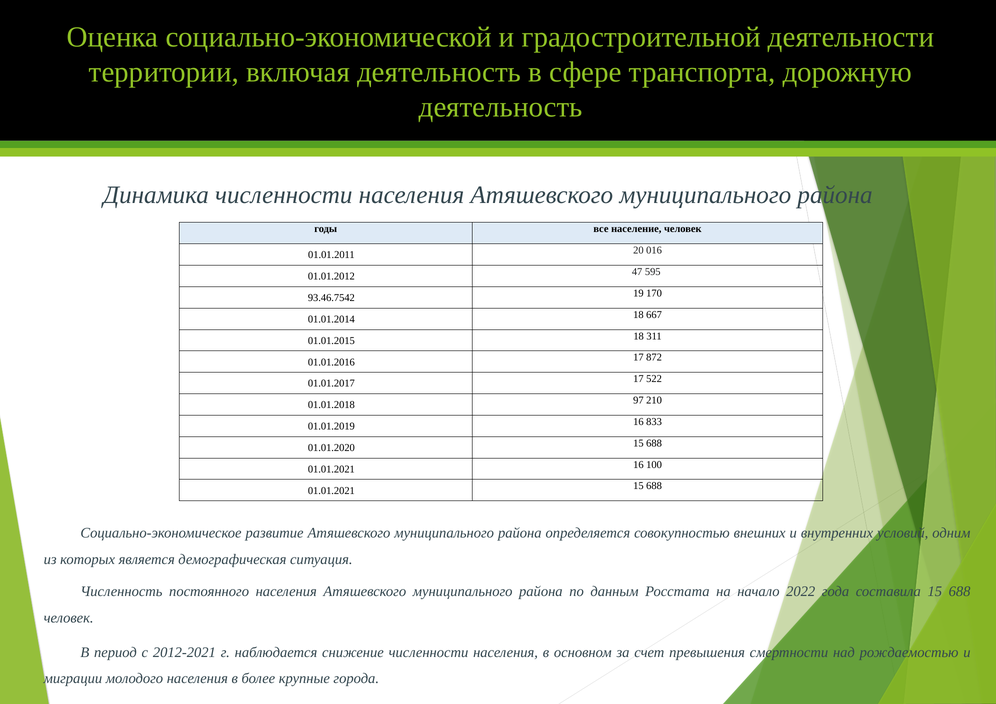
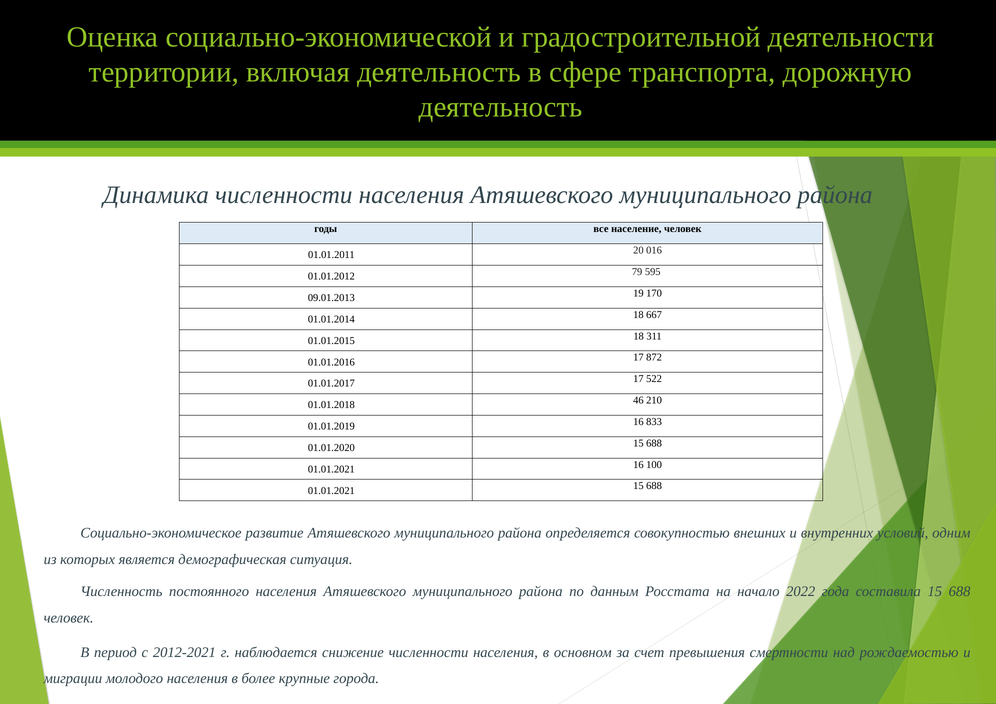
47: 47 -> 79
93.46.7542: 93.46.7542 -> 09.01.2013
97: 97 -> 46
